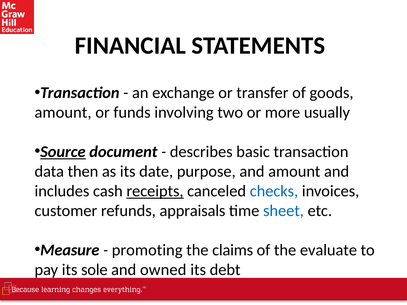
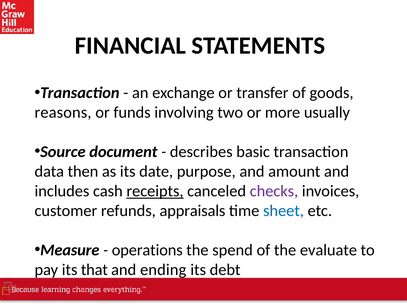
amount at (63, 113): amount -> reasons
Source underline: present -> none
checks colour: blue -> purple
promoting: promoting -> operations
claims: claims -> spend
sole: sole -> that
owned: owned -> ending
